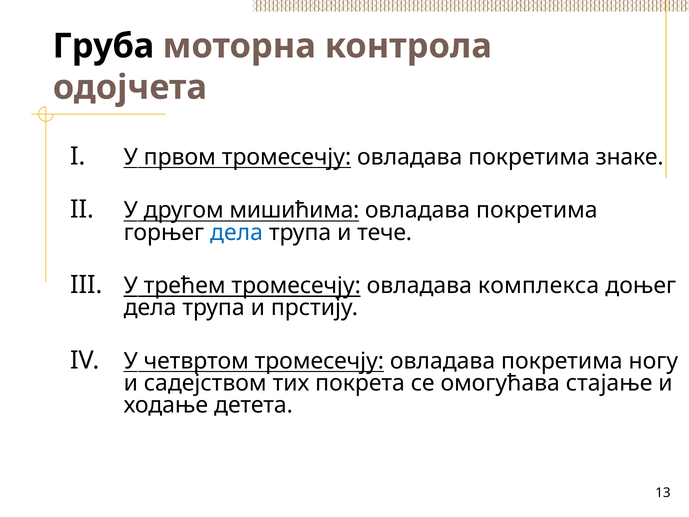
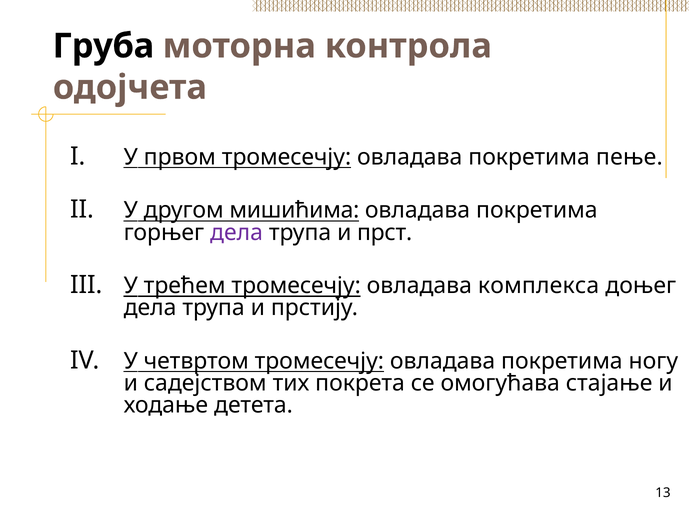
знаке: знаке -> пење
дела at (236, 232) colour: blue -> purple
тече: тече -> прст
